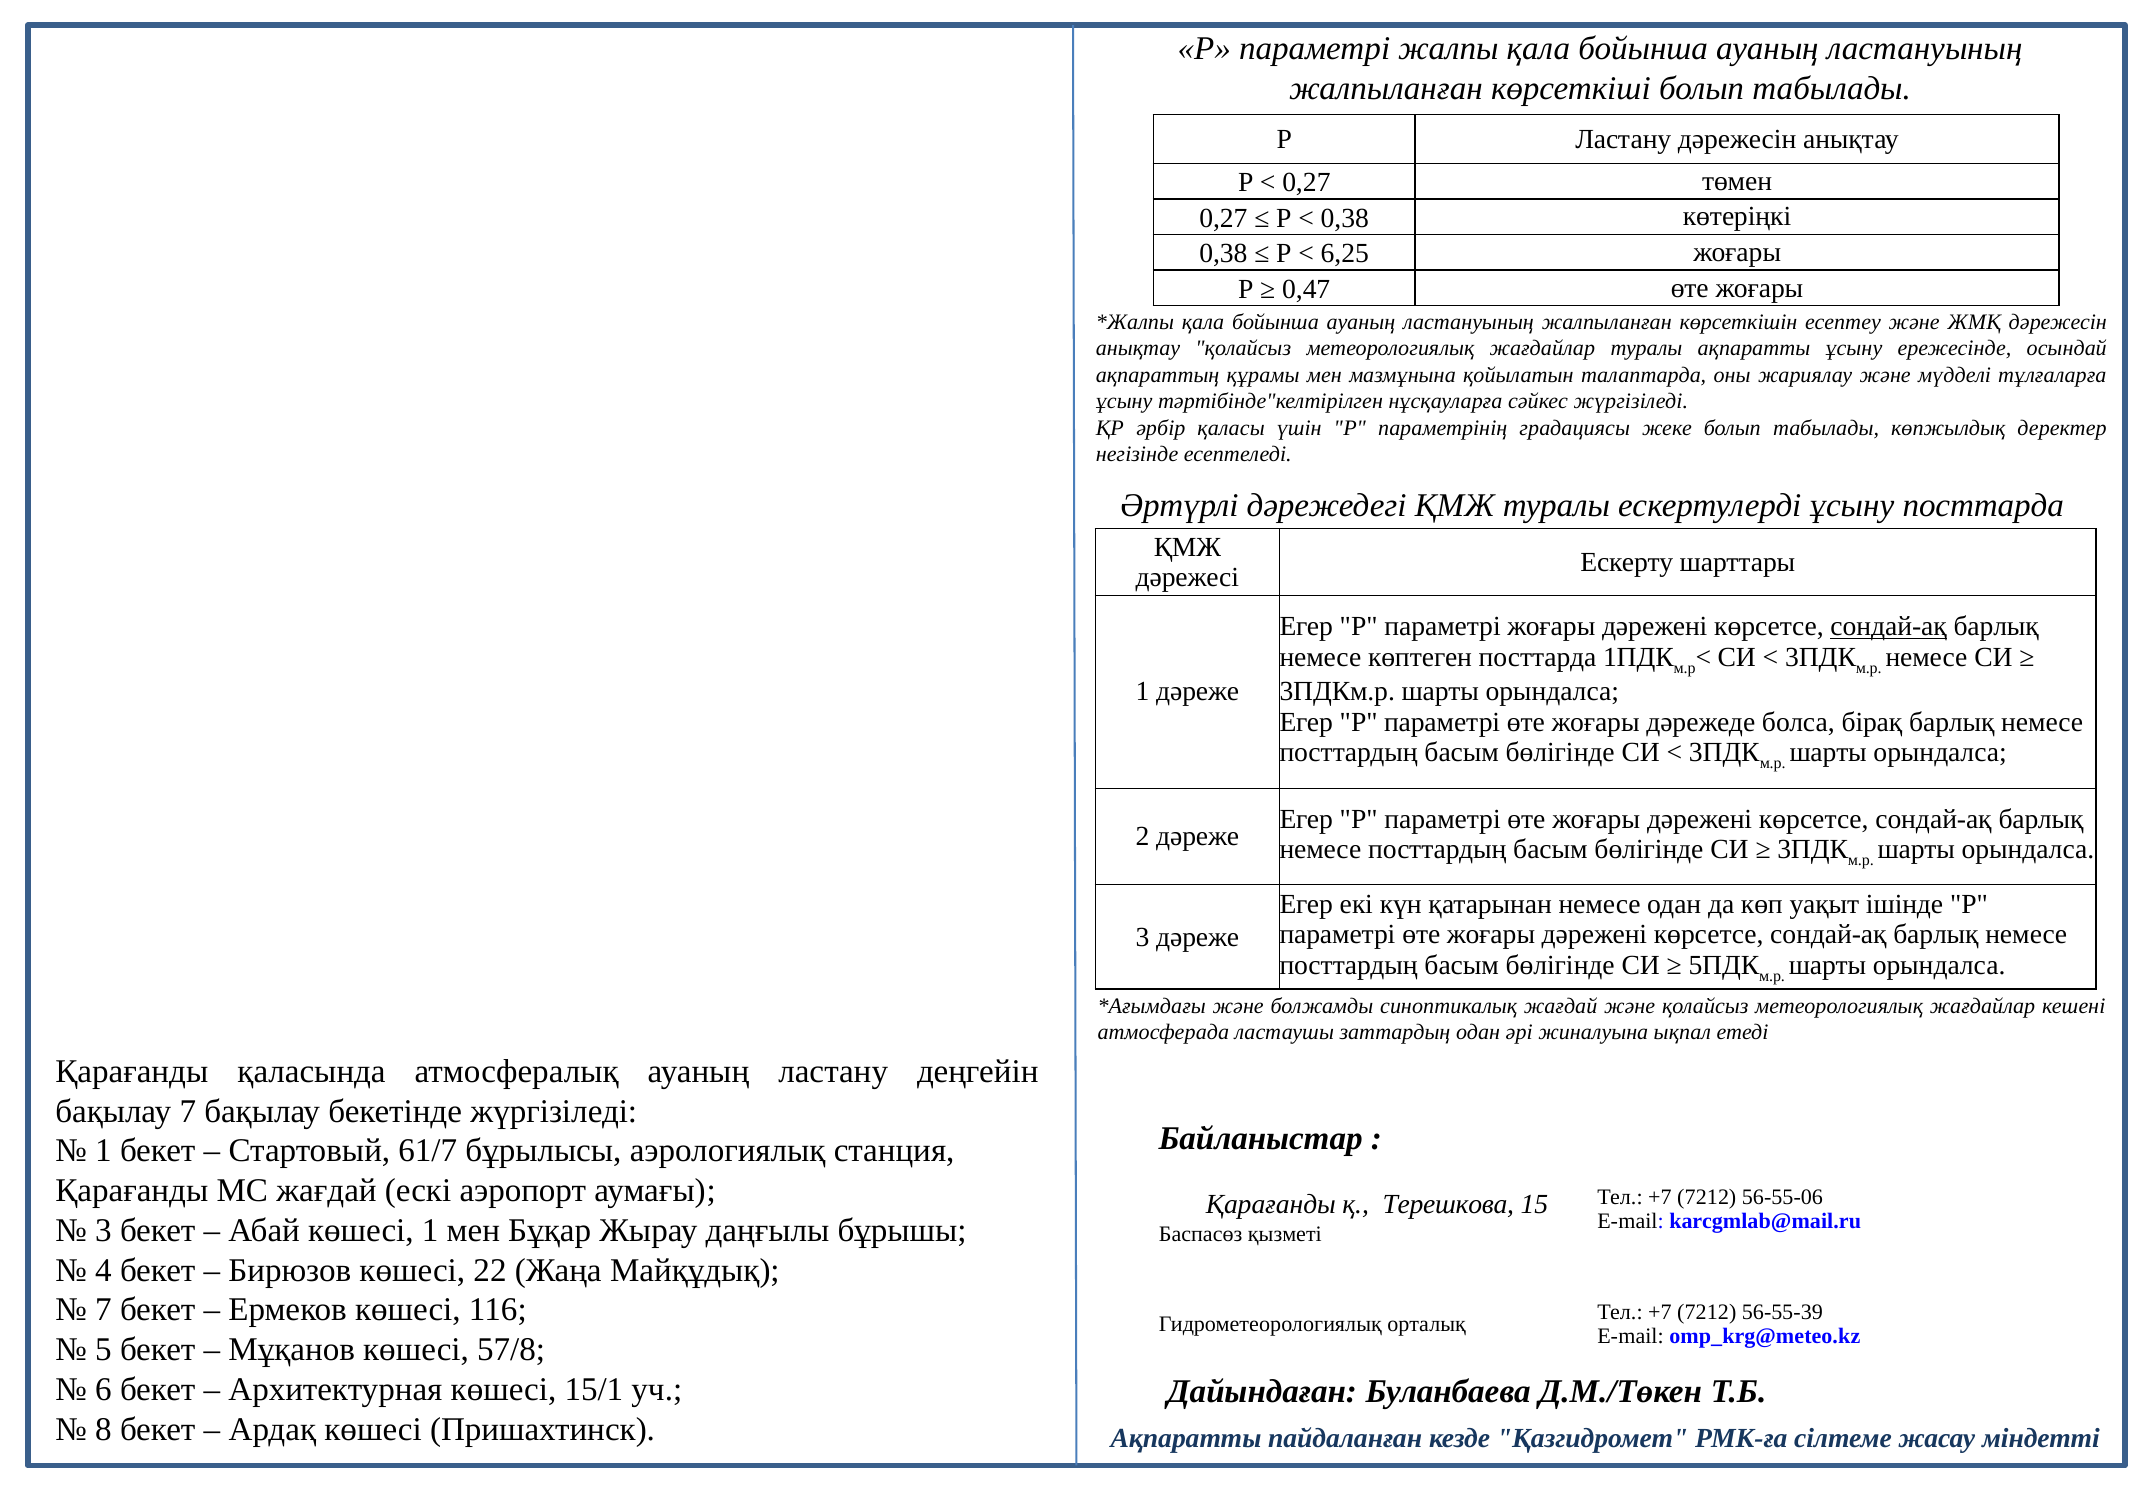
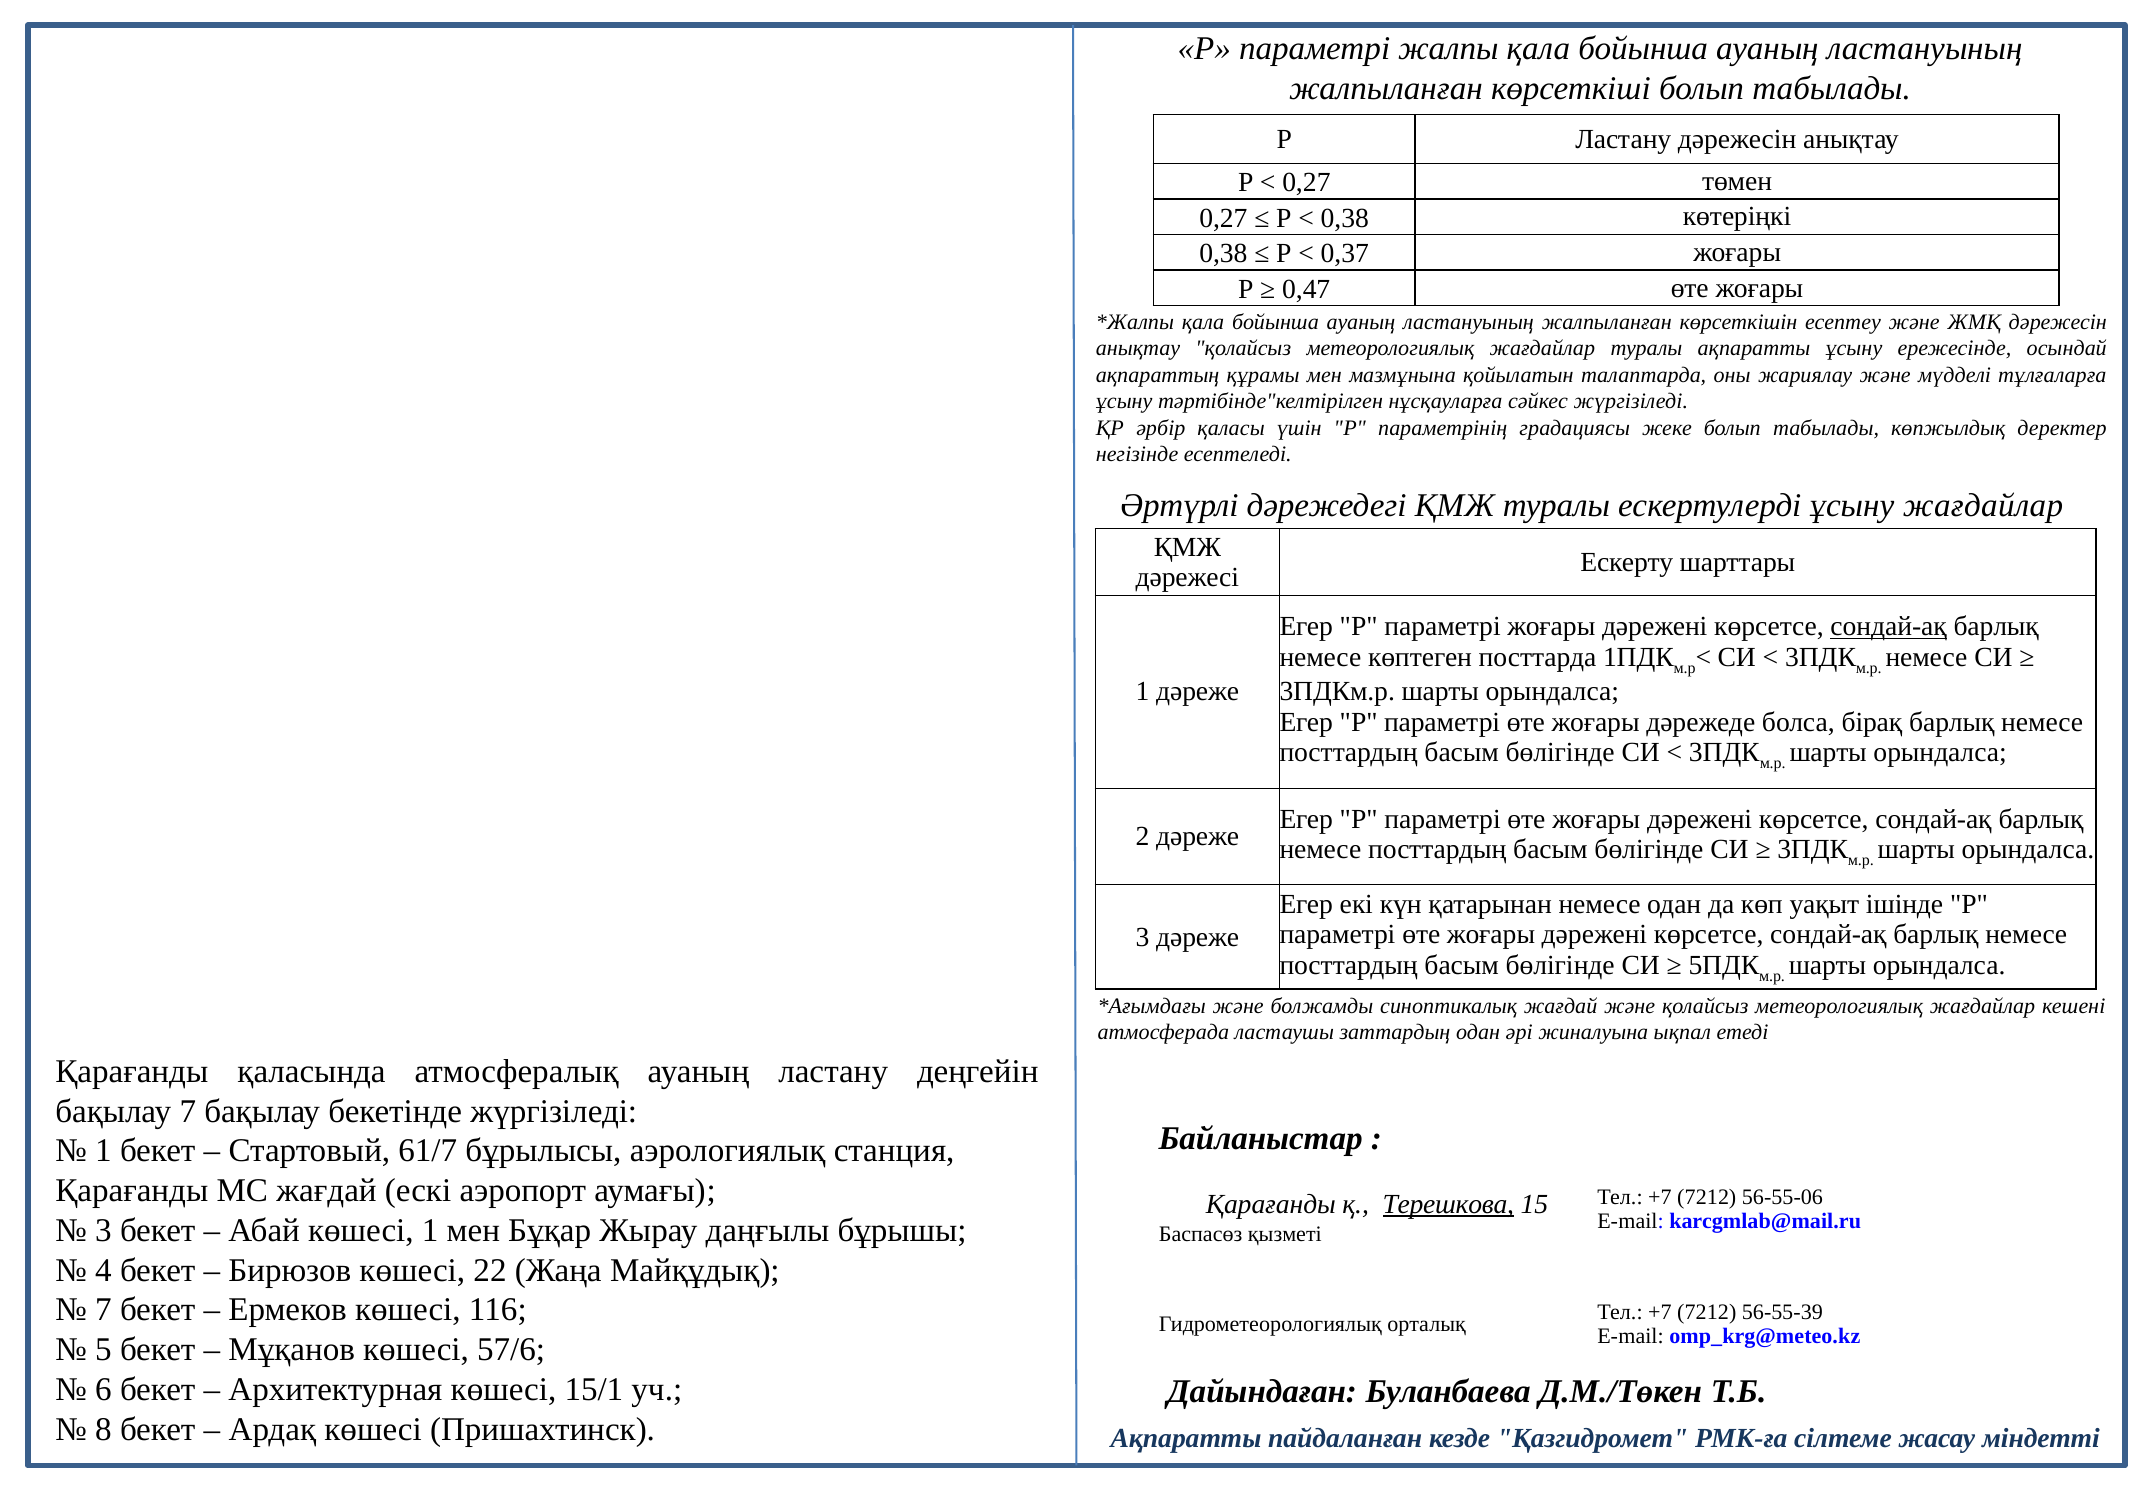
6,25: 6,25 -> 0,37
ұсыну посттарда: посттарда -> жағдайлар
Терешкова underline: none -> present
57/8: 57/8 -> 57/6
